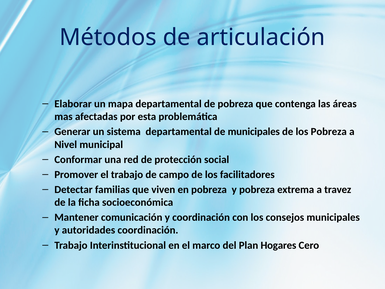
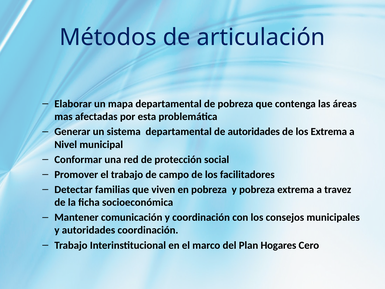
de municipales: municipales -> autoridades
los Pobreza: Pobreza -> Extrema
